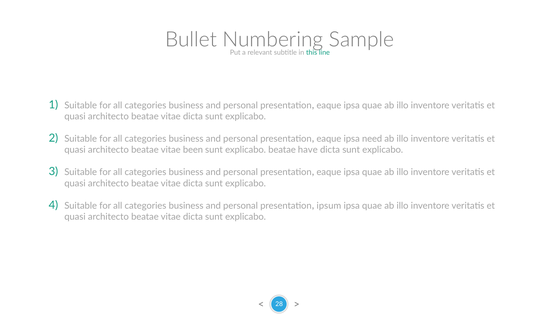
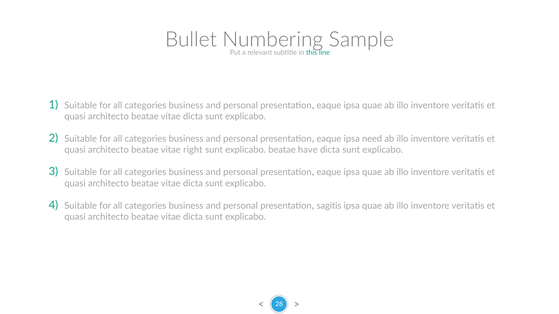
been: been -> right
ipsum: ipsum -> sagitis
